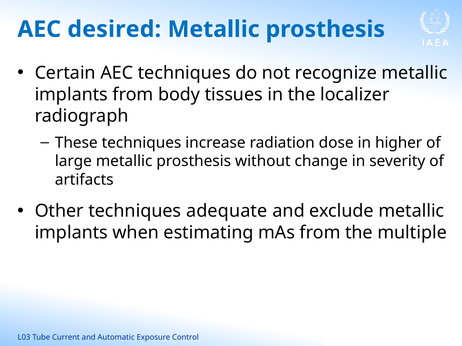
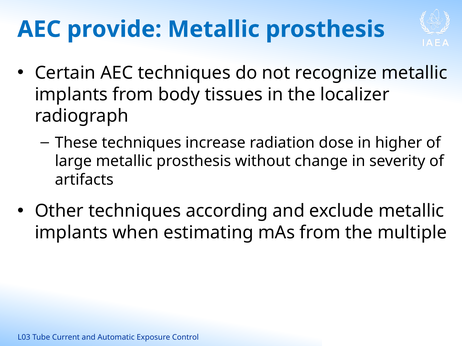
desired: desired -> provide
adequate: adequate -> according
